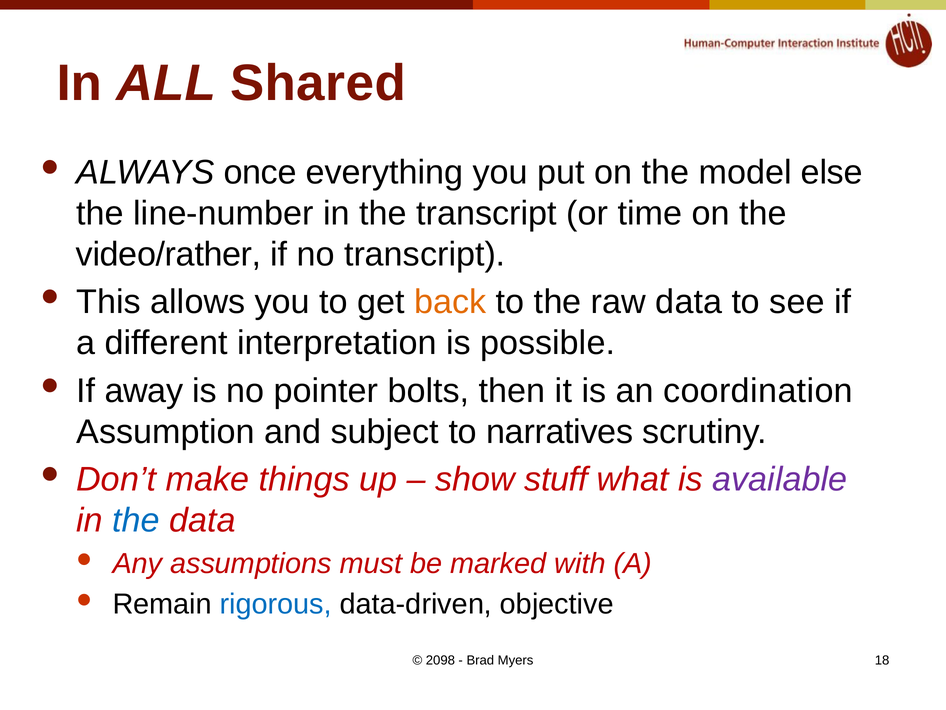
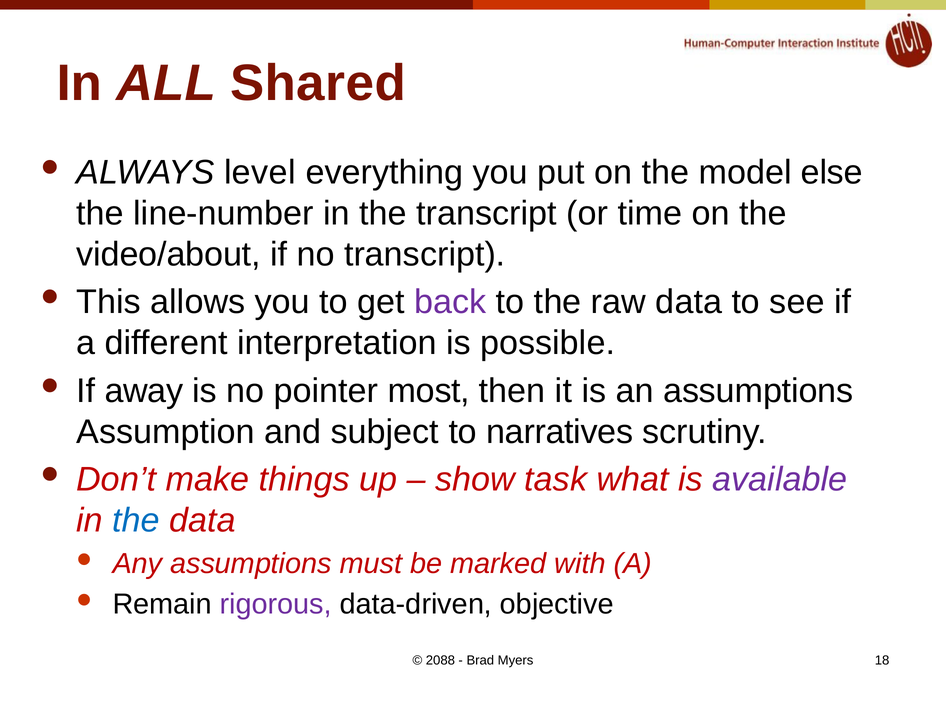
once: once -> level
video/rather: video/rather -> video/about
back colour: orange -> purple
bolts: bolts -> most
an coordination: coordination -> assumptions
stuff: stuff -> task
rigorous colour: blue -> purple
2098: 2098 -> 2088
